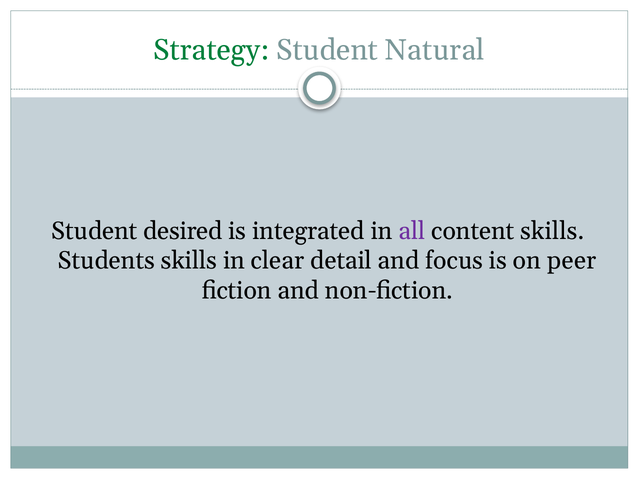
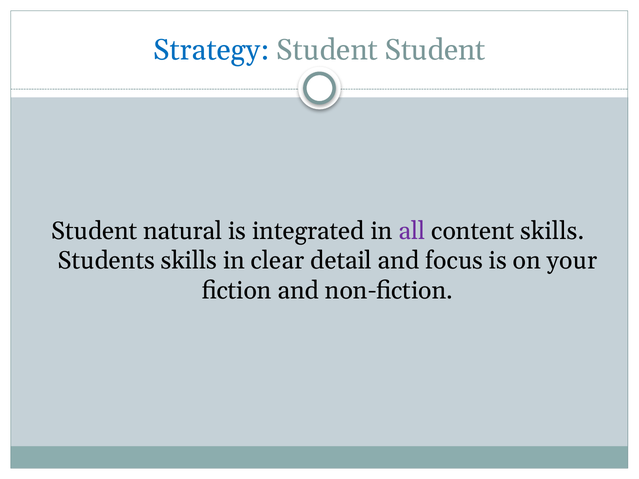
Strategy colour: green -> blue
Natural at (435, 50): Natural -> Student
desired: desired -> natural
peer: peer -> your
